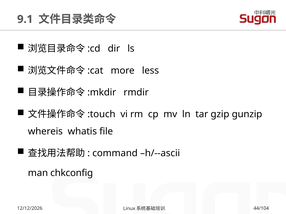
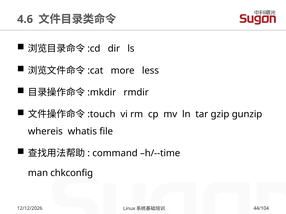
9.1: 9.1 -> 4.6
h/--ascii: h/--ascii -> h/--time
